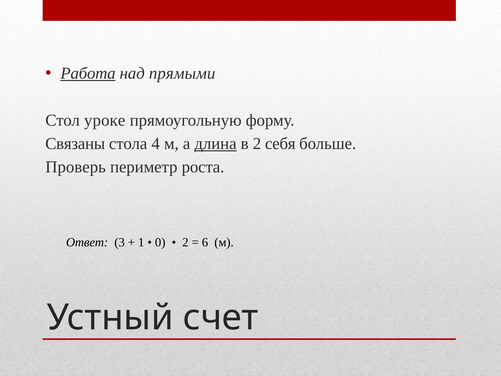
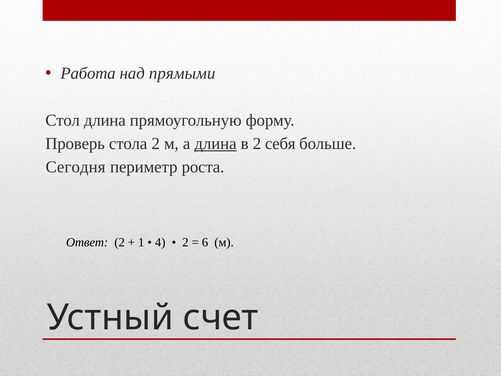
Работа underline: present -> none
Стол уроке: уроке -> длина
Связаны: Связаны -> Проверь
стола 4: 4 -> 2
Проверь: Проверь -> Сегодня
Ответ 3: 3 -> 2
0: 0 -> 4
